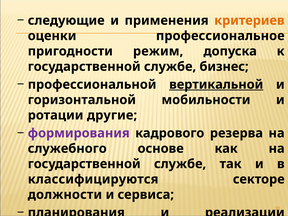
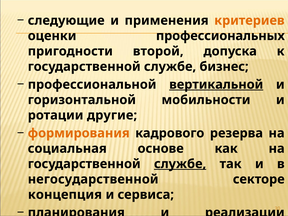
профессиональное: профессиональное -> профессиональных
режим: режим -> второй
формирования colour: purple -> orange
служебного: служебного -> социальная
службе at (180, 164) underline: none -> present
классифицируются: классифицируются -> негосударственной
должности: должности -> концепция
